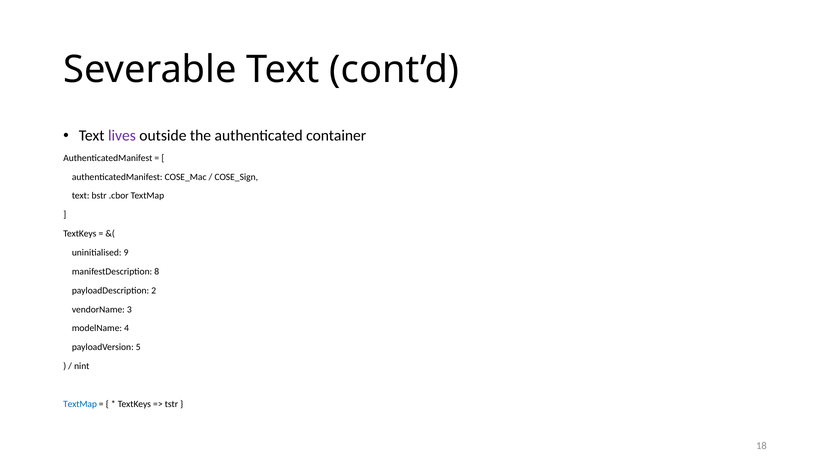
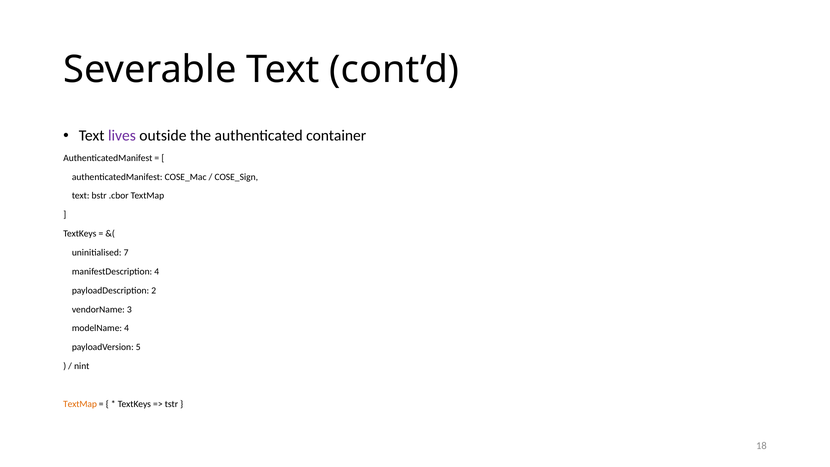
9: 9 -> 7
manifestDescription 8: 8 -> 4
TextMap at (80, 404) colour: blue -> orange
